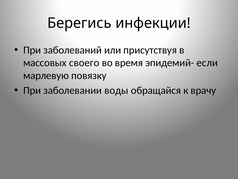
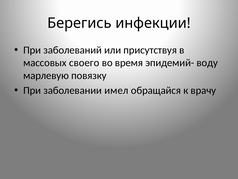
если: если -> воду
воды: воды -> имел
